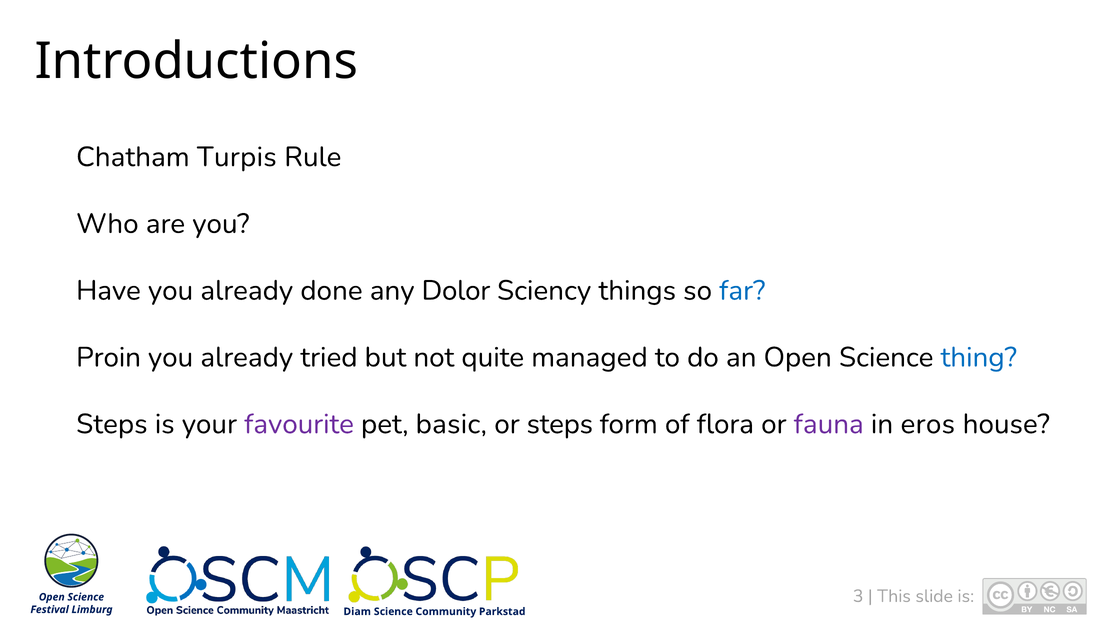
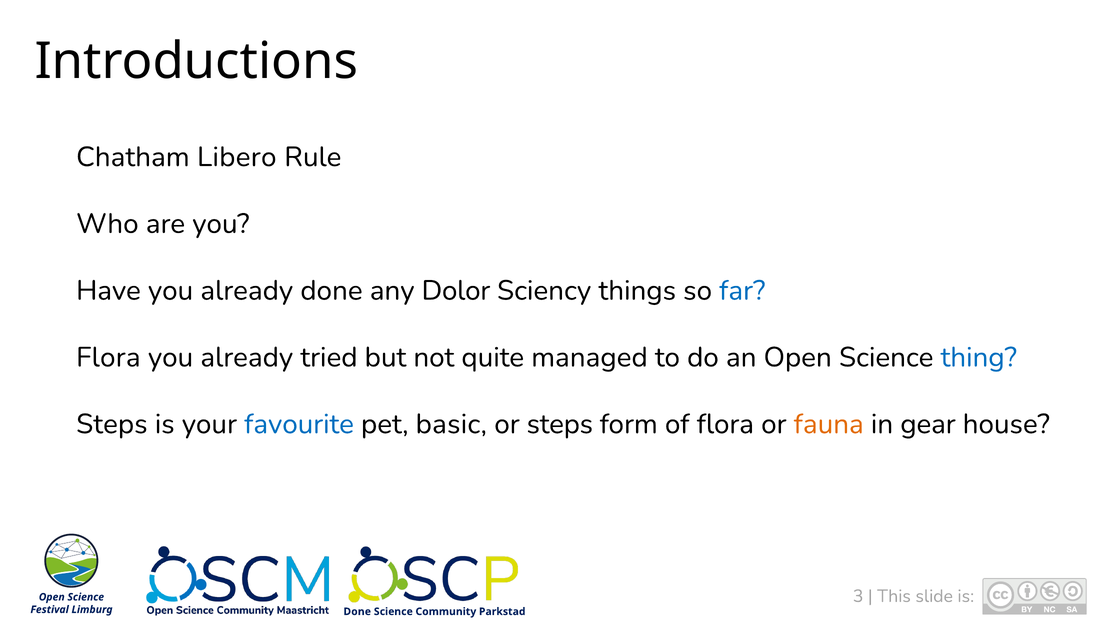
Turpis: Turpis -> Libero
Proin at (109, 357): Proin -> Flora
favourite colour: purple -> blue
fauna colour: purple -> orange
eros: eros -> gear
Diam at (357, 612): Diam -> Done
